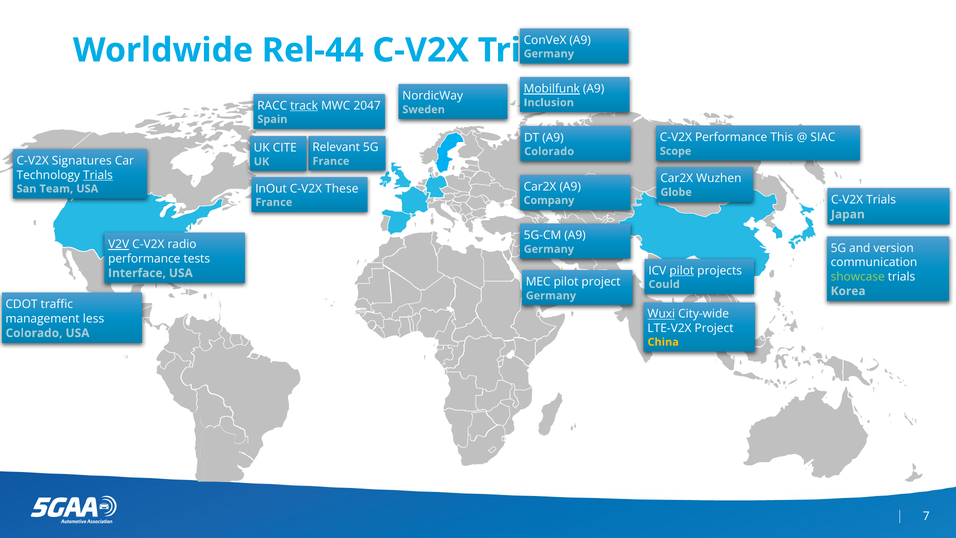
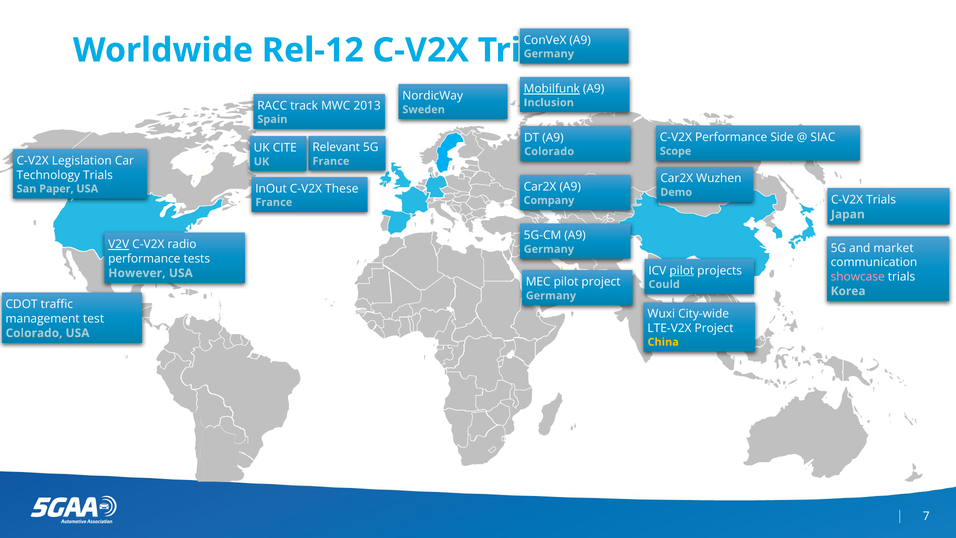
Rel-44: Rel-44 -> Rel-12
track underline: present -> none
2047: 2047 -> 2013
This: This -> Side
Signatures: Signatures -> Legislation
Trials at (98, 175) underline: present -> none
Team: Team -> Paper
Globe: Globe -> Demo
version: version -> market
Interface: Interface -> However
showcase colour: light green -> pink
Wuxi underline: present -> none
less: less -> test
